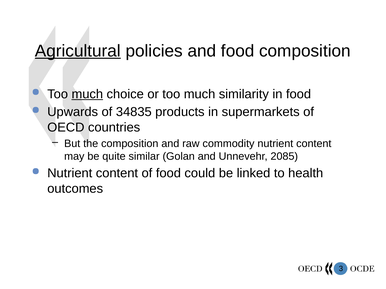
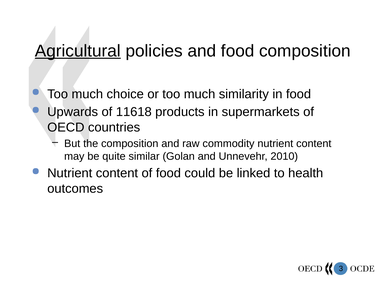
much at (87, 94) underline: present -> none
34835: 34835 -> 11618
2085: 2085 -> 2010
